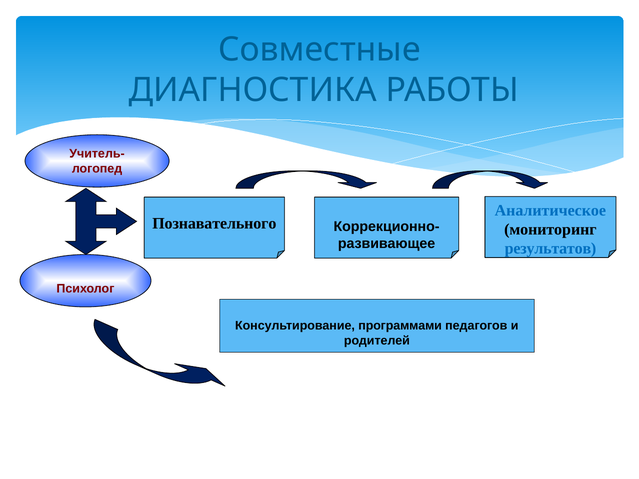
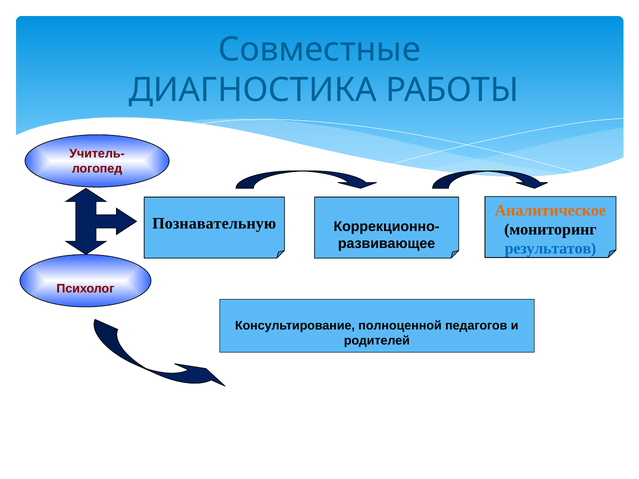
Аналитическое colour: blue -> orange
Познавательного: Познавательного -> Познавательную
программами: программами -> полноценной
